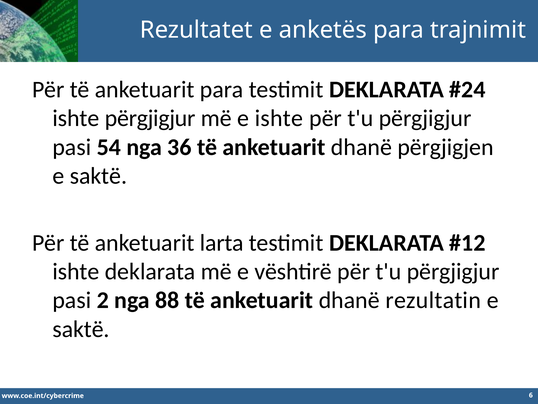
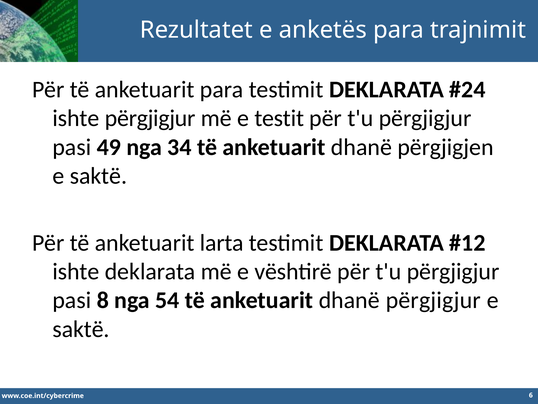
e ishte: ishte -> testit
54: 54 -> 49
36: 36 -> 34
2: 2 -> 8
88: 88 -> 54
dhanë rezultatin: rezultatin -> përgjigjur
